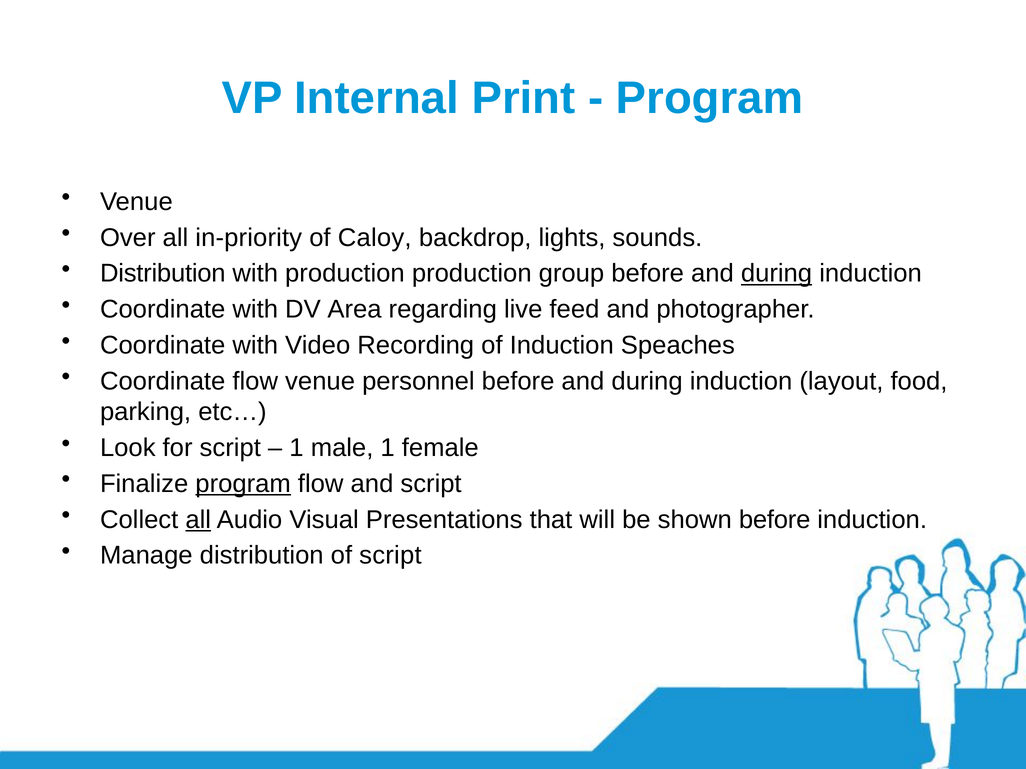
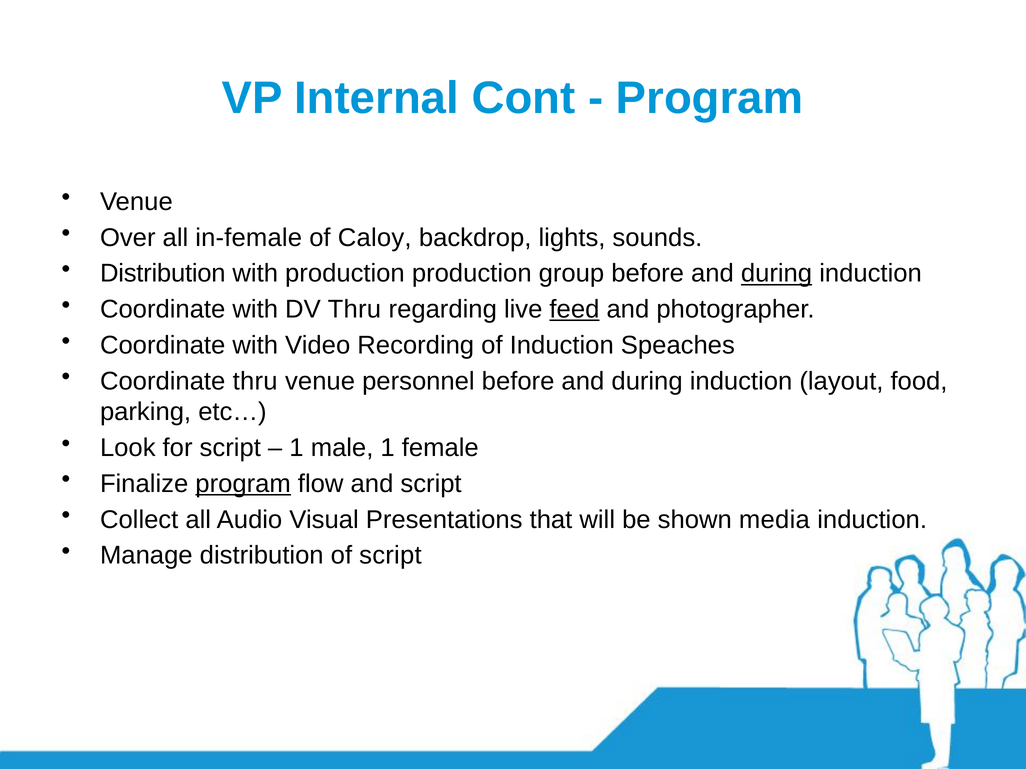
Print: Print -> Cont
in-priority: in-priority -> in-female
DV Area: Area -> Thru
feed underline: none -> present
Coordinate flow: flow -> thru
all at (198, 520) underline: present -> none
shown before: before -> media
